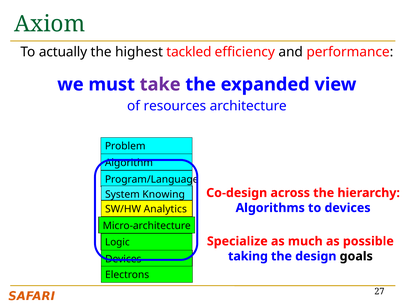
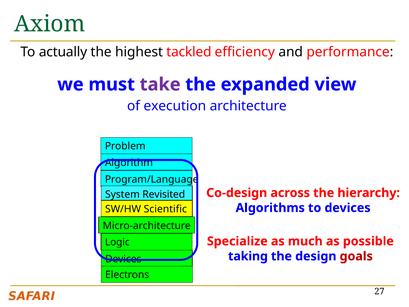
resources: resources -> execution
Knowing: Knowing -> Revisited
Analytics: Analytics -> Scientific
goals colour: black -> red
